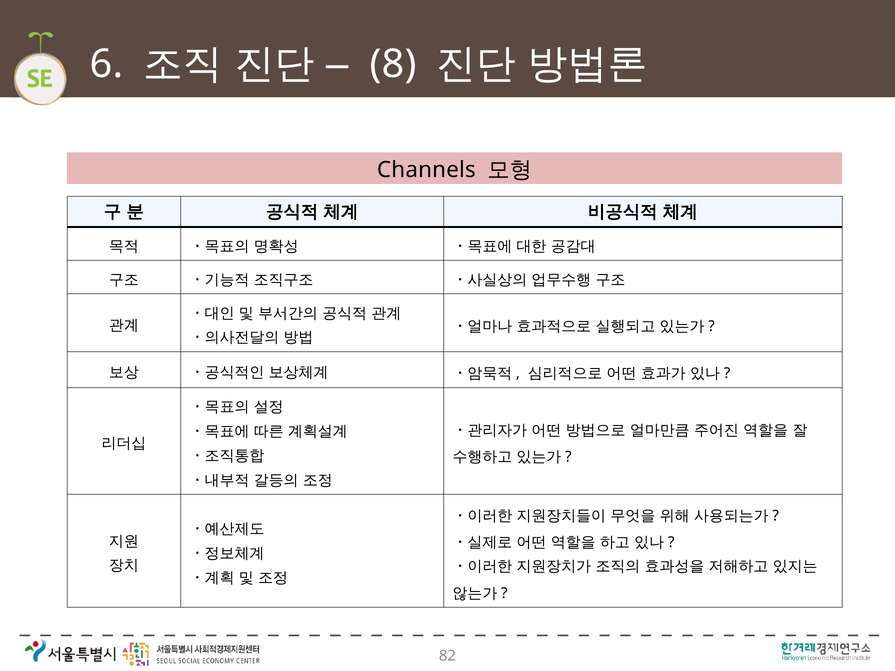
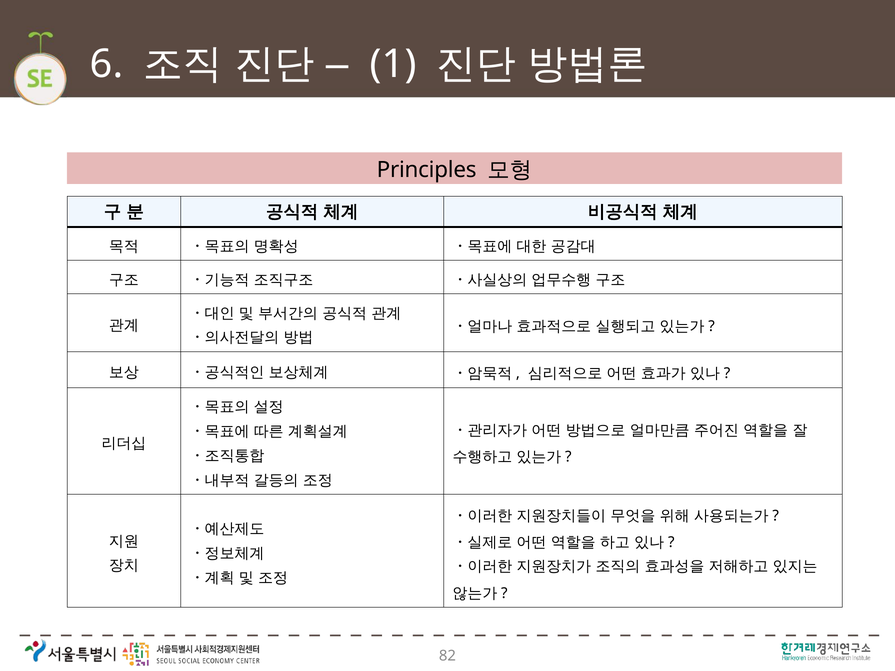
8: 8 -> 1
Channels: Channels -> Principles
